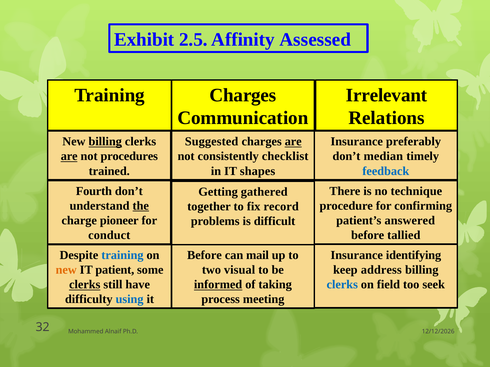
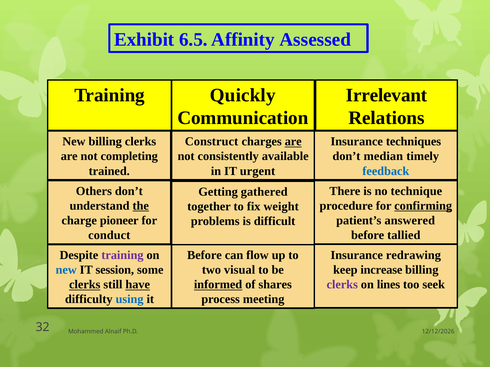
2.5: 2.5 -> 6.5
Training Charges: Charges -> Quickly
billing at (105, 142) underline: present -> none
Suggested: Suggested -> Construct
preferably: preferably -> techniques
are at (69, 156) underline: present -> none
procedures: procedures -> completing
checklist: checklist -> available
shapes: shapes -> urgent
Fourth: Fourth -> Others
confirming underline: none -> present
record: record -> weight
identifying: identifying -> redrawing
training at (122, 256) colour: blue -> purple
mail: mail -> flow
address: address -> increase
new at (66, 270) colour: orange -> blue
patient: patient -> session
clerks at (342, 285) colour: blue -> purple
field: field -> lines
have underline: none -> present
taking: taking -> shares
